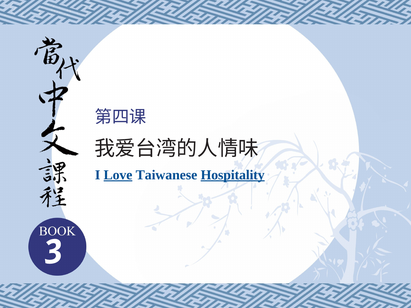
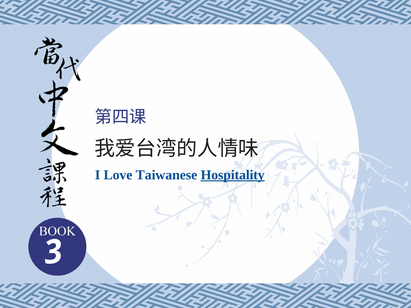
Love underline: present -> none
